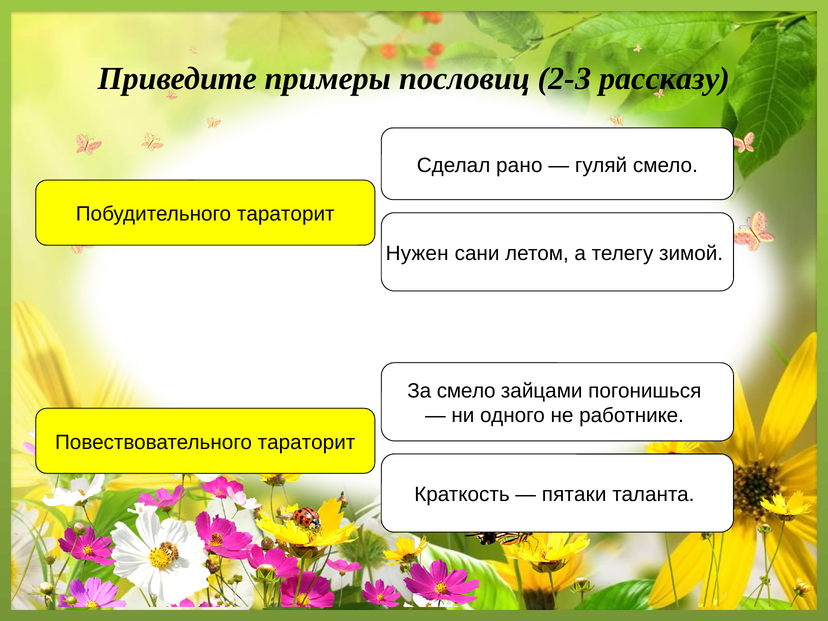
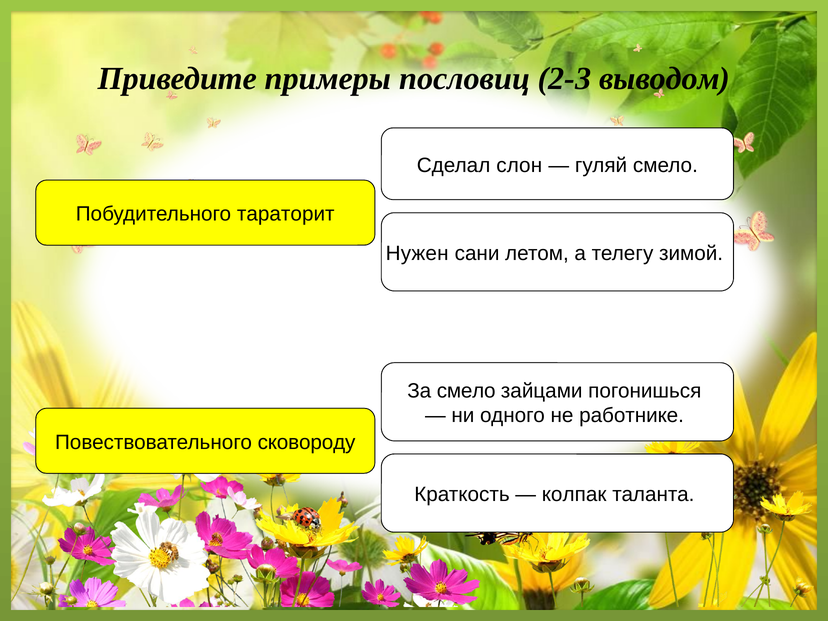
рассказу: рассказу -> выводом
рано: рано -> слон
Повествовательного тараторит: тараторит -> сковороду
пятаки: пятаки -> колпак
